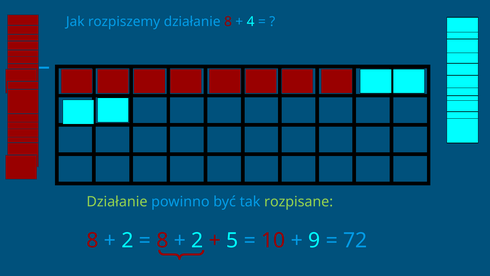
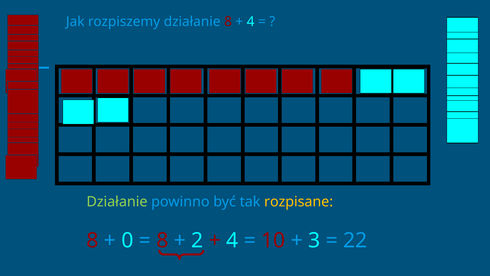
rozpisane colour: light green -> yellow
2 at (127, 240): 2 -> 0
5 at (232, 240): 5 -> 4
9: 9 -> 3
72: 72 -> 22
